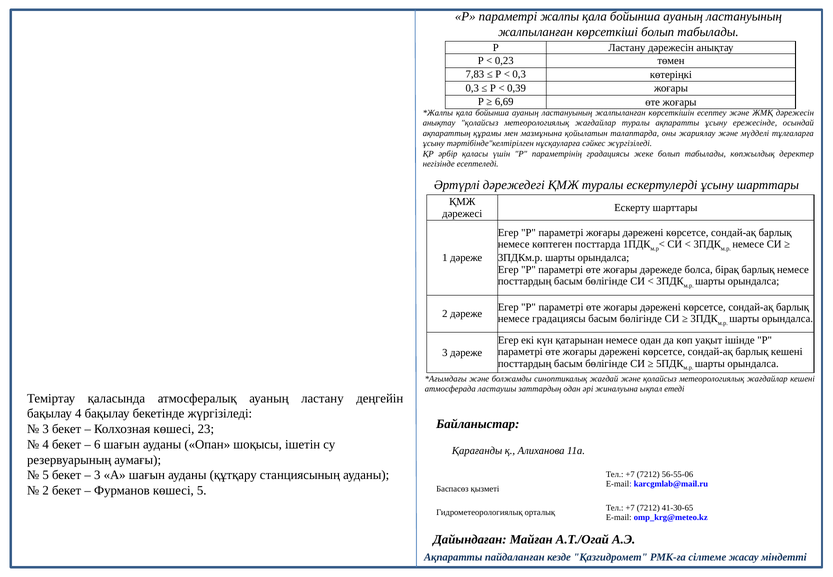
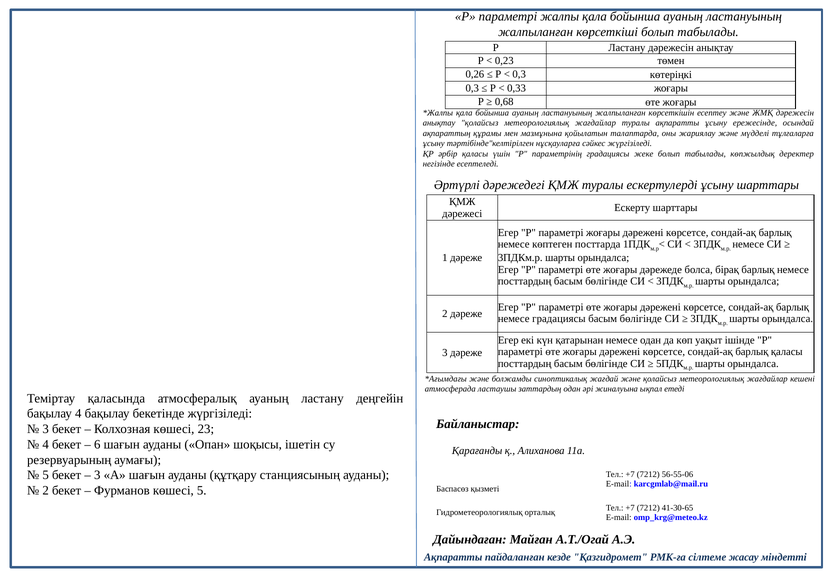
7,83: 7,83 -> 0,26
0,39: 0,39 -> 0,33
6,69: 6,69 -> 0,68
барлық кешені: кешені -> қаласы
